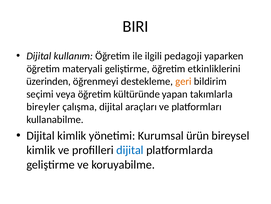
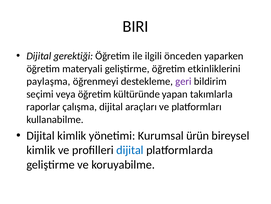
kullanım: kullanım -> gerektiği
pedagoji: pedagoji -> önceden
üzerinden: üzerinden -> paylaşma
geri colour: orange -> purple
bireyler: bireyler -> raporlar
